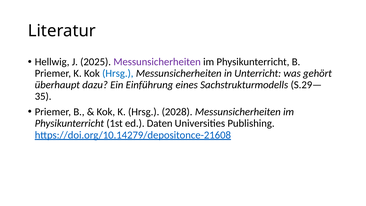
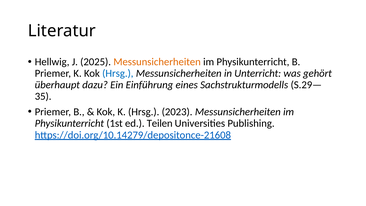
Messunsicherheiten at (157, 62) colour: purple -> orange
2028: 2028 -> 2023
Daten: Daten -> Teilen
